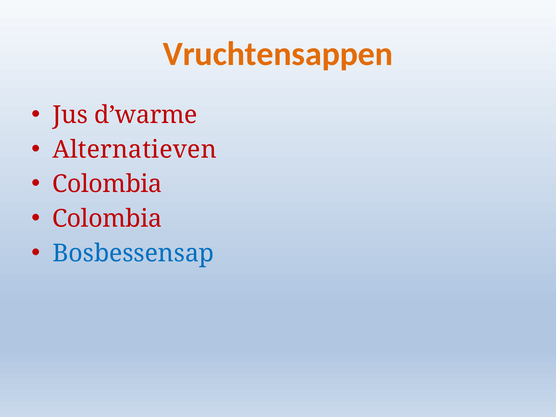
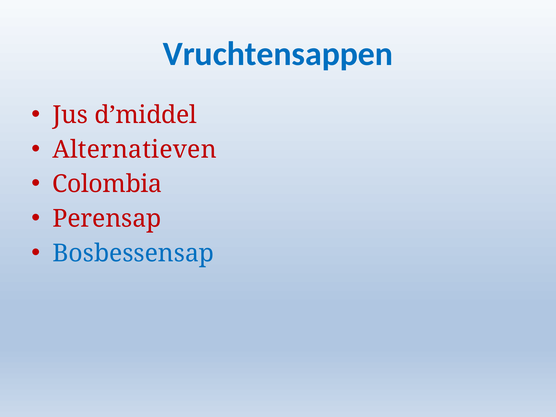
Vruchtensappen colour: orange -> blue
d’warme: d’warme -> d’middel
Colombia at (107, 219): Colombia -> Perensap
